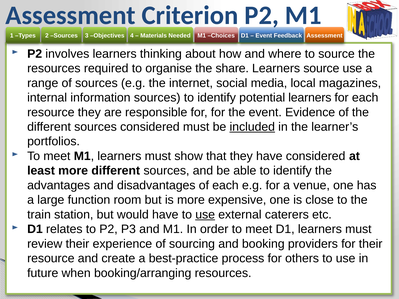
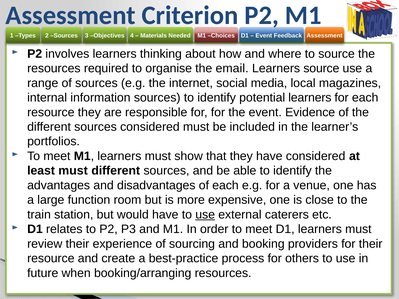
share: share -> email
included underline: present -> none
least more: more -> must
